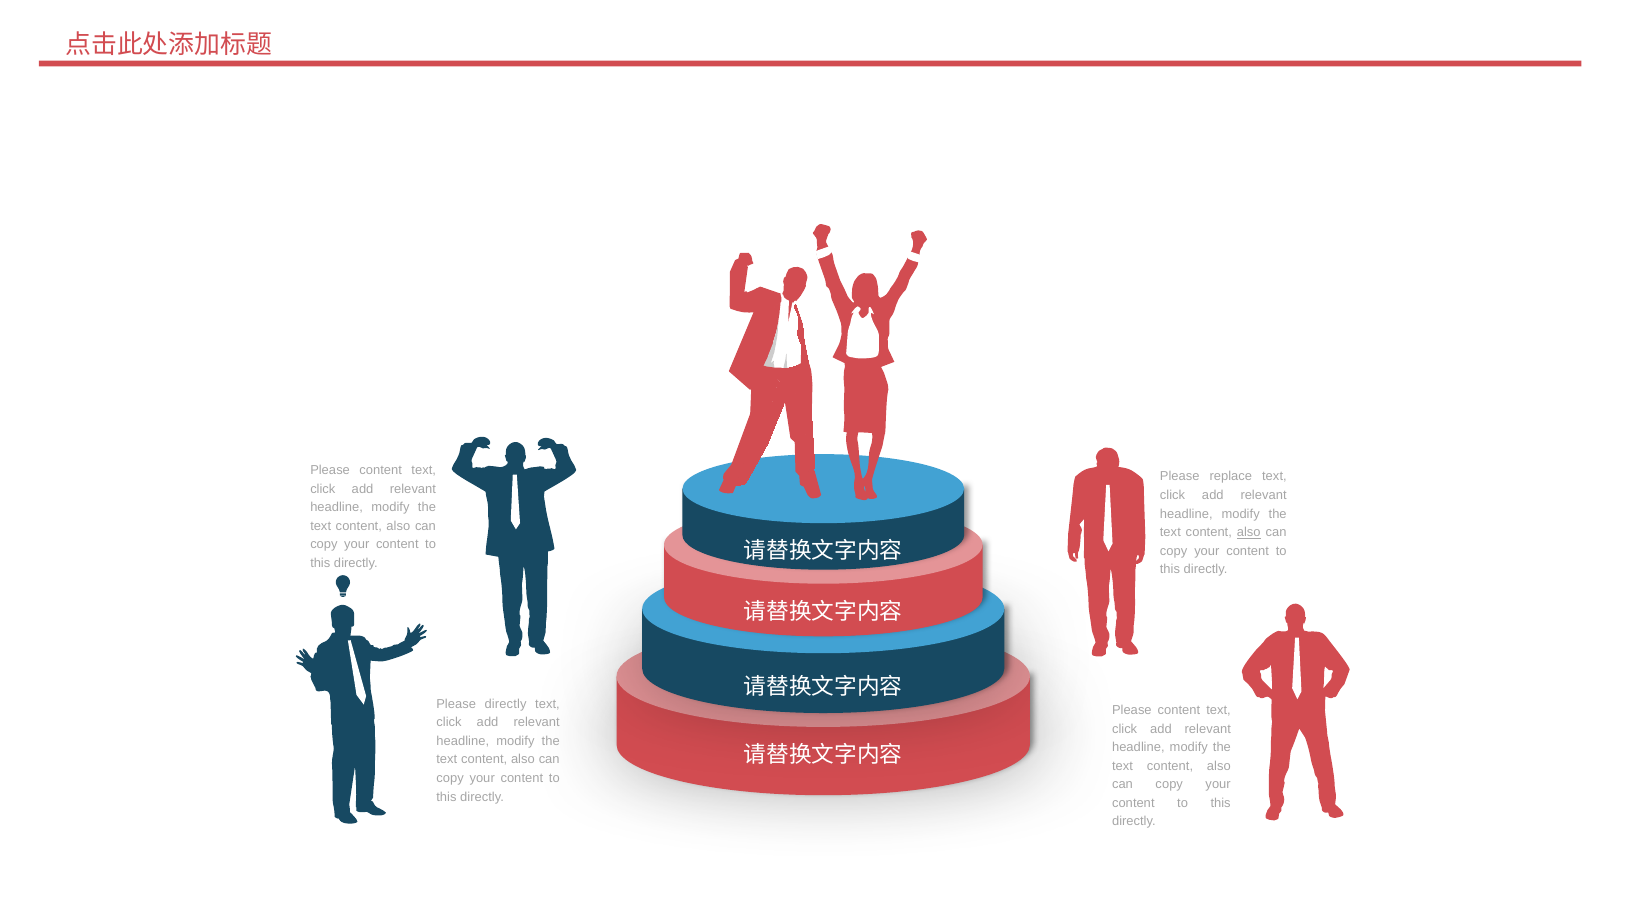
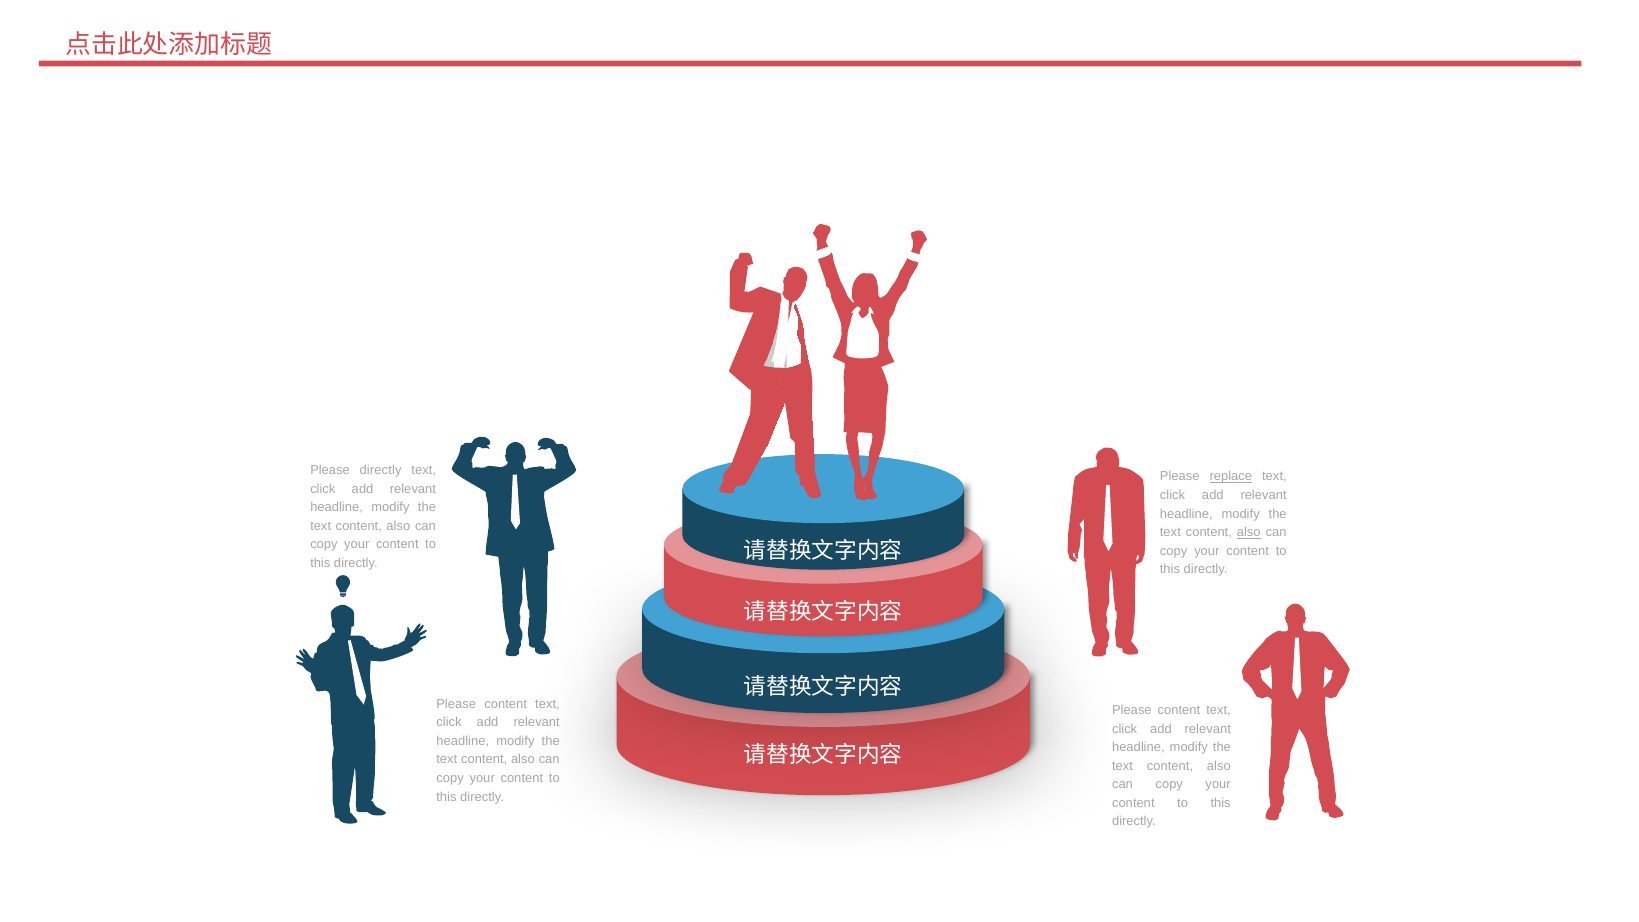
content at (381, 470): content -> directly
replace underline: none -> present
directly at (506, 704): directly -> content
